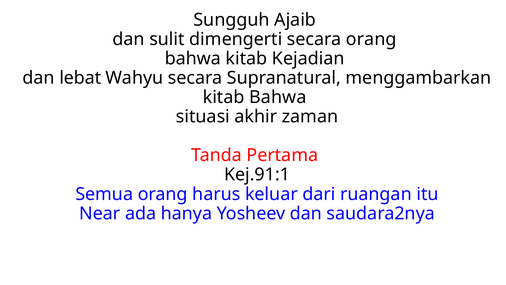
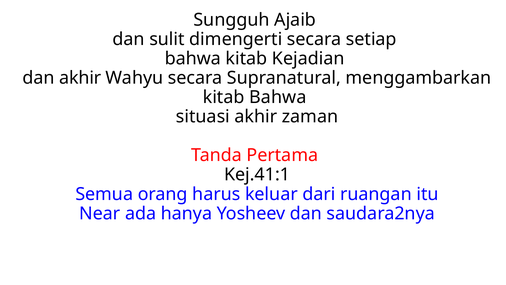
secara orang: orang -> setiap
dan lebat: lebat -> akhir
Kej.91:1: Kej.91:1 -> Kej.41:1
